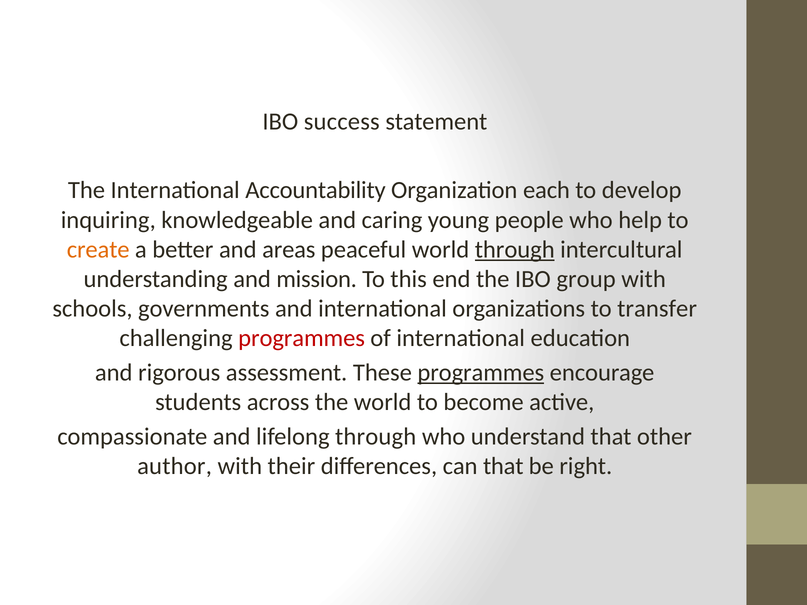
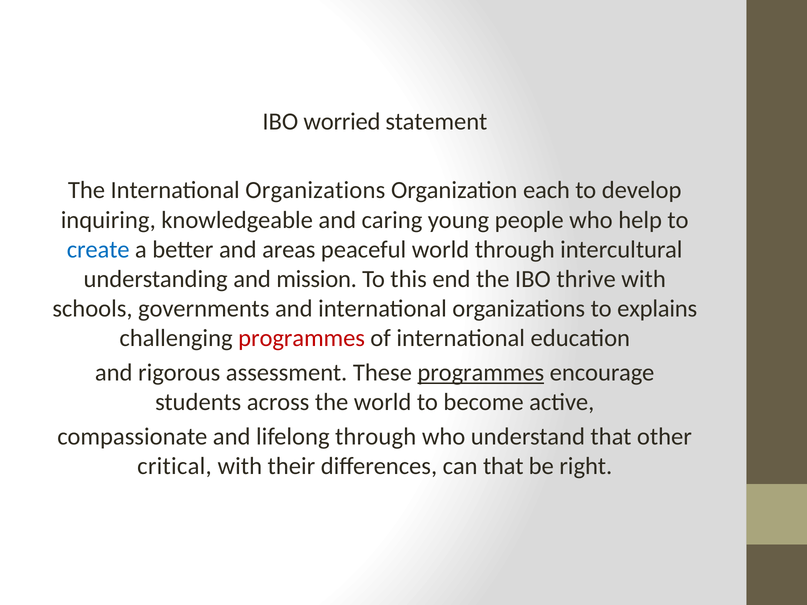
success: success -> worried
The International Accountability: Accountability -> Organizations
create colour: orange -> blue
through at (515, 250) underline: present -> none
group: group -> thrive
transfer: transfer -> explains
author: author -> critical
